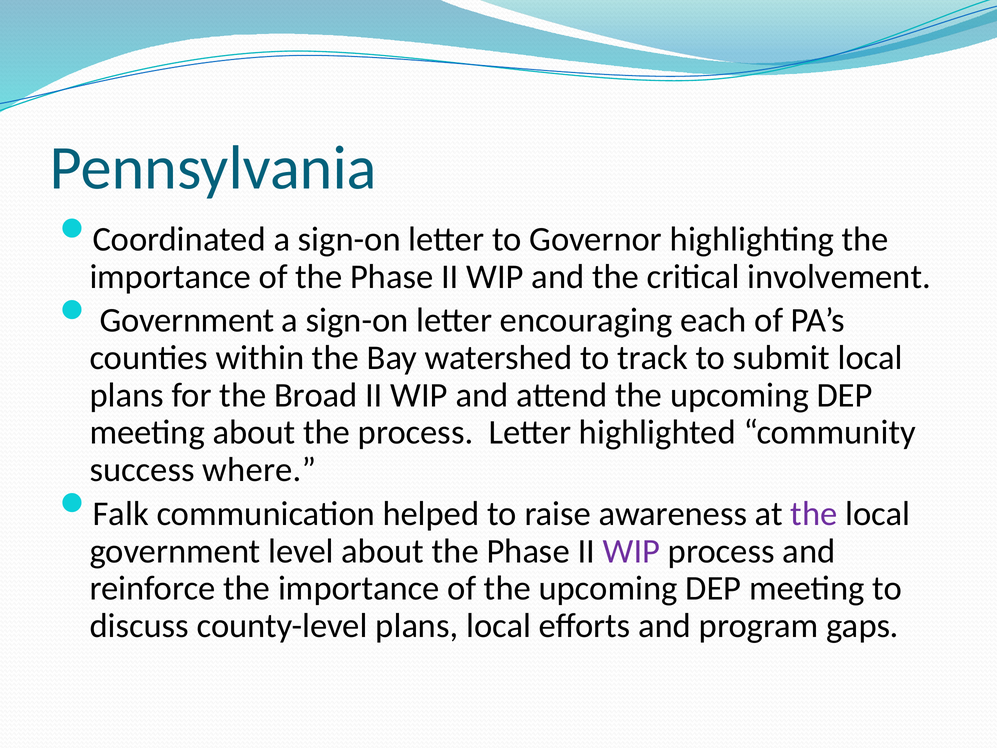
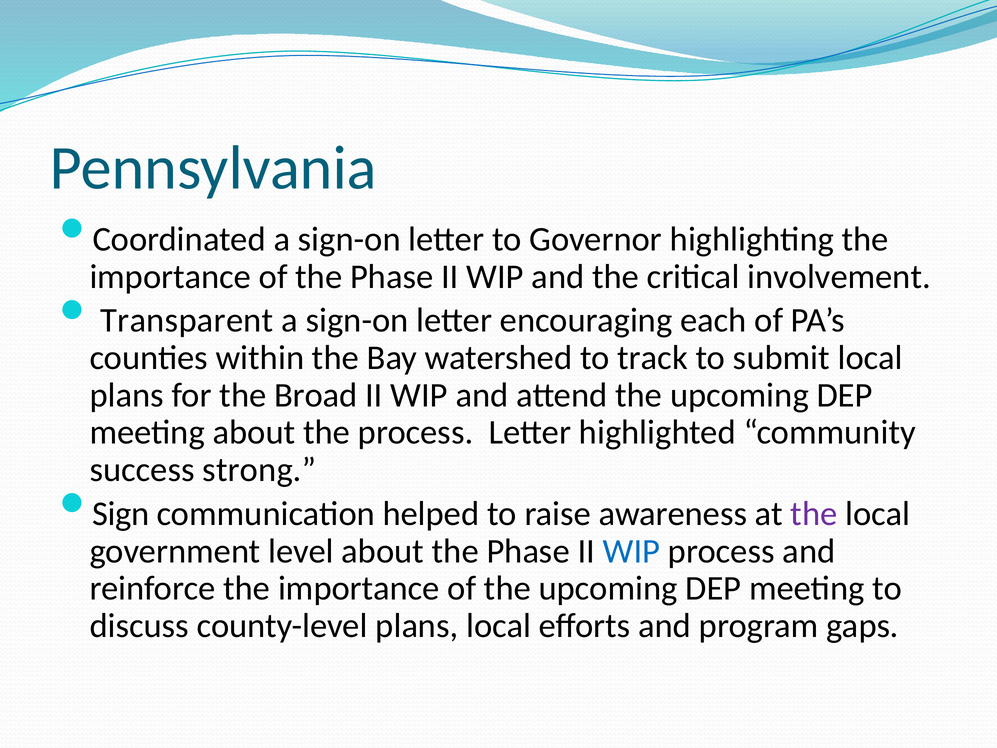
Government at (187, 320): Government -> Transparent
where: where -> strong
Falk: Falk -> Sign
WIP at (631, 551) colour: purple -> blue
